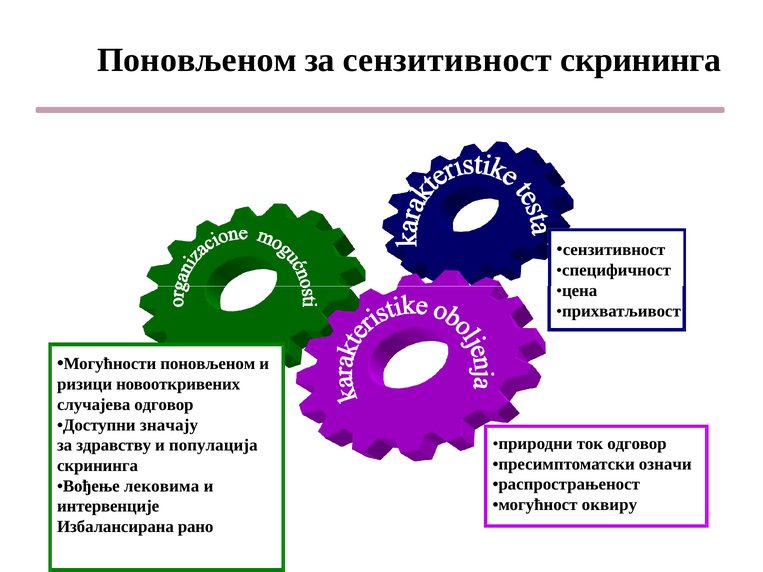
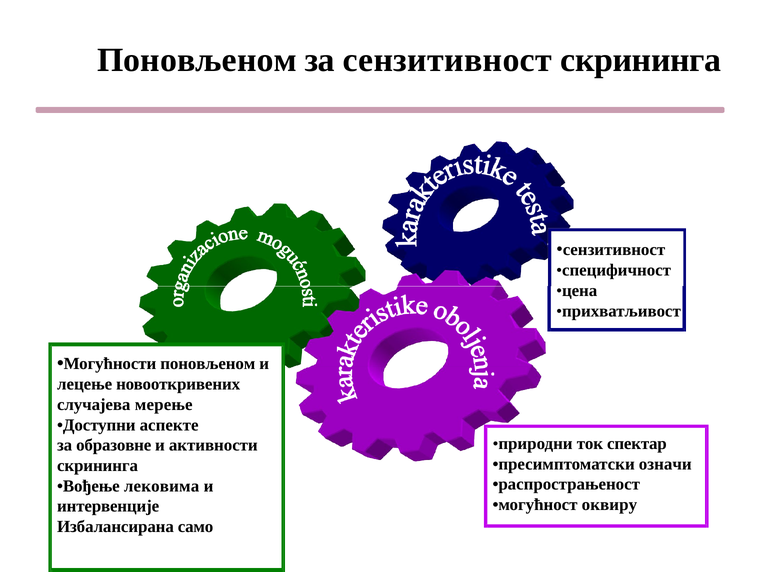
ризици: ризици -> лецење
случајева одговор: одговор -> мерење
значају: значају -> аспекте
ток одговор: одговор -> спектар
здравству: здравству -> образовне
популација: популација -> активности
рано: рано -> само
